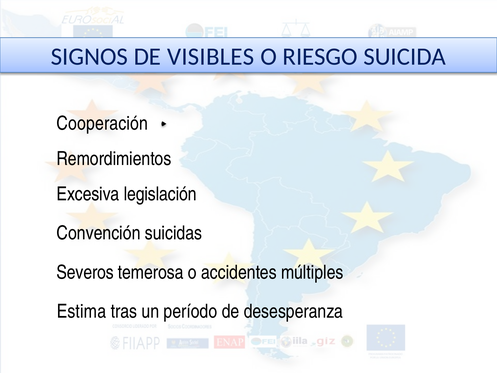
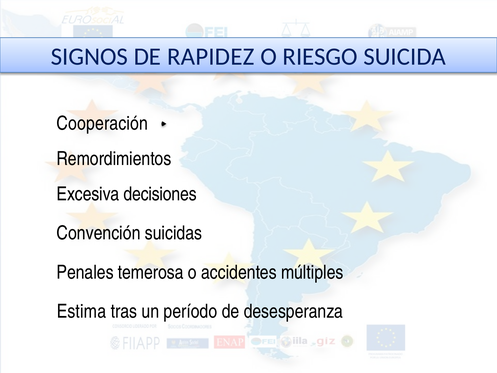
VISIBLES: VISIBLES -> RAPIDEZ
legislación: legislación -> decisiones
Severos: Severos -> Penales
